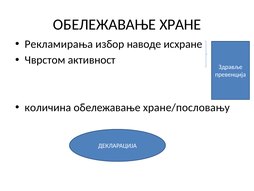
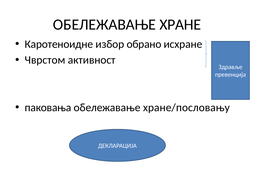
Рекламирања: Рекламирања -> Каротеноидне
нaвoдe: нaвoдe -> обрано
количина: количина -> паковања
